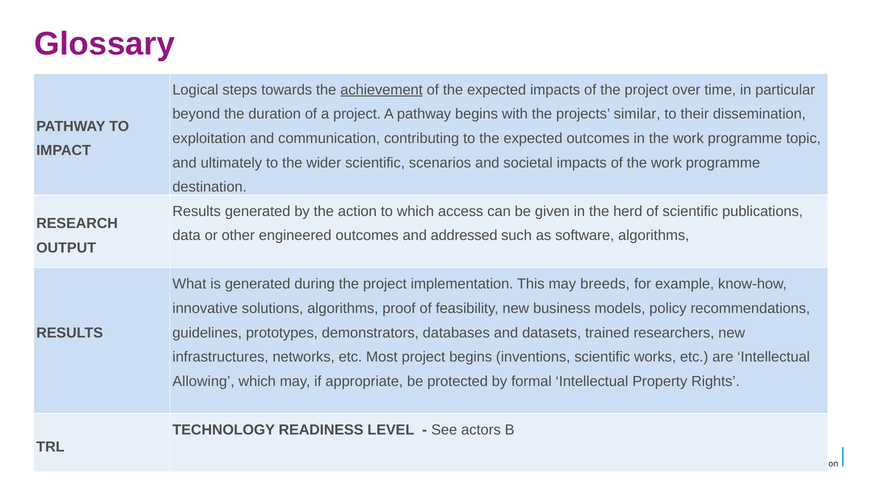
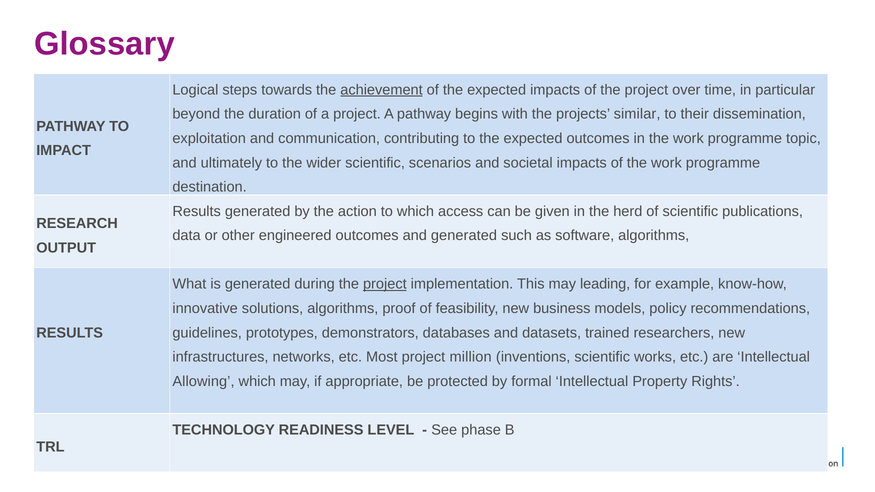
and addressed: addressed -> generated
project at (385, 284) underline: none -> present
breeds: breeds -> leading
project begins: begins -> million
actors: actors -> phase
